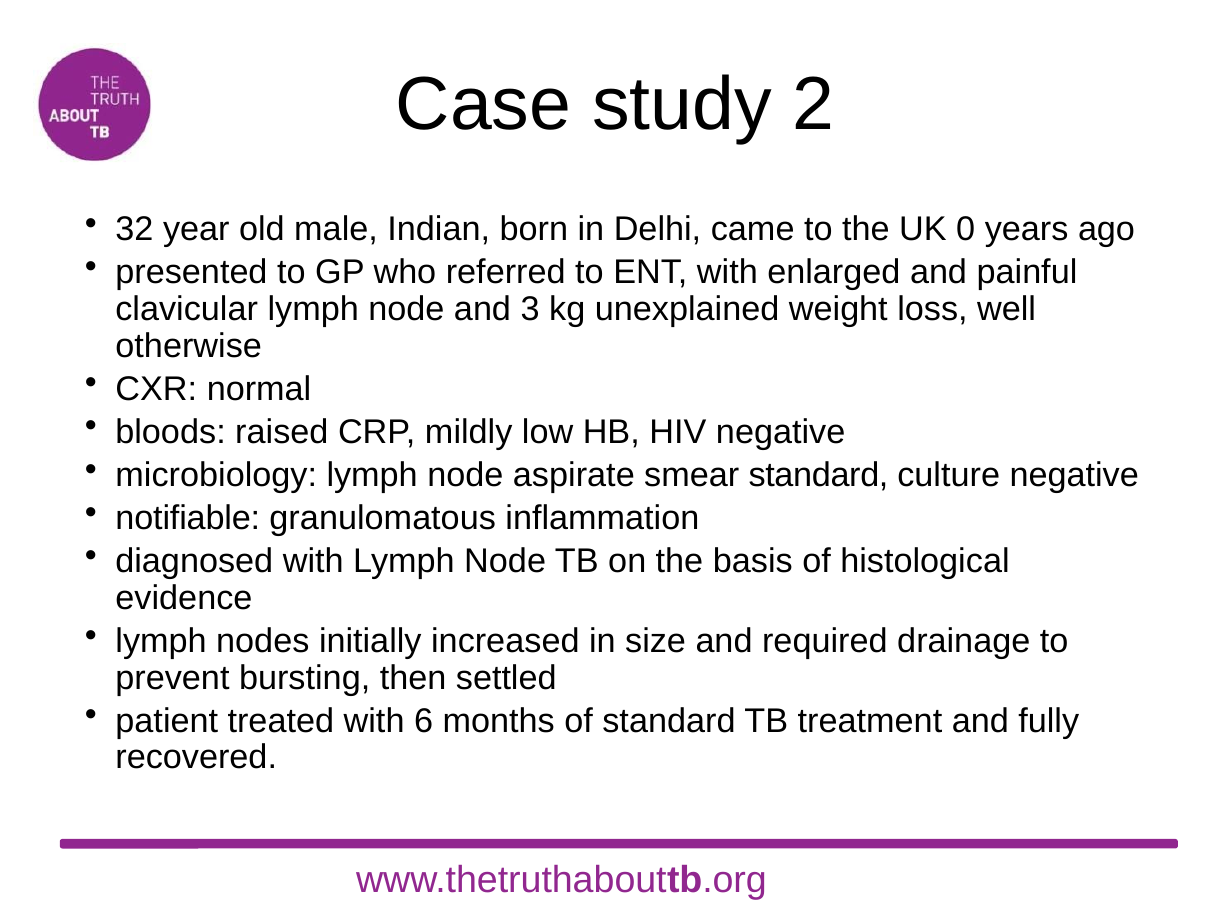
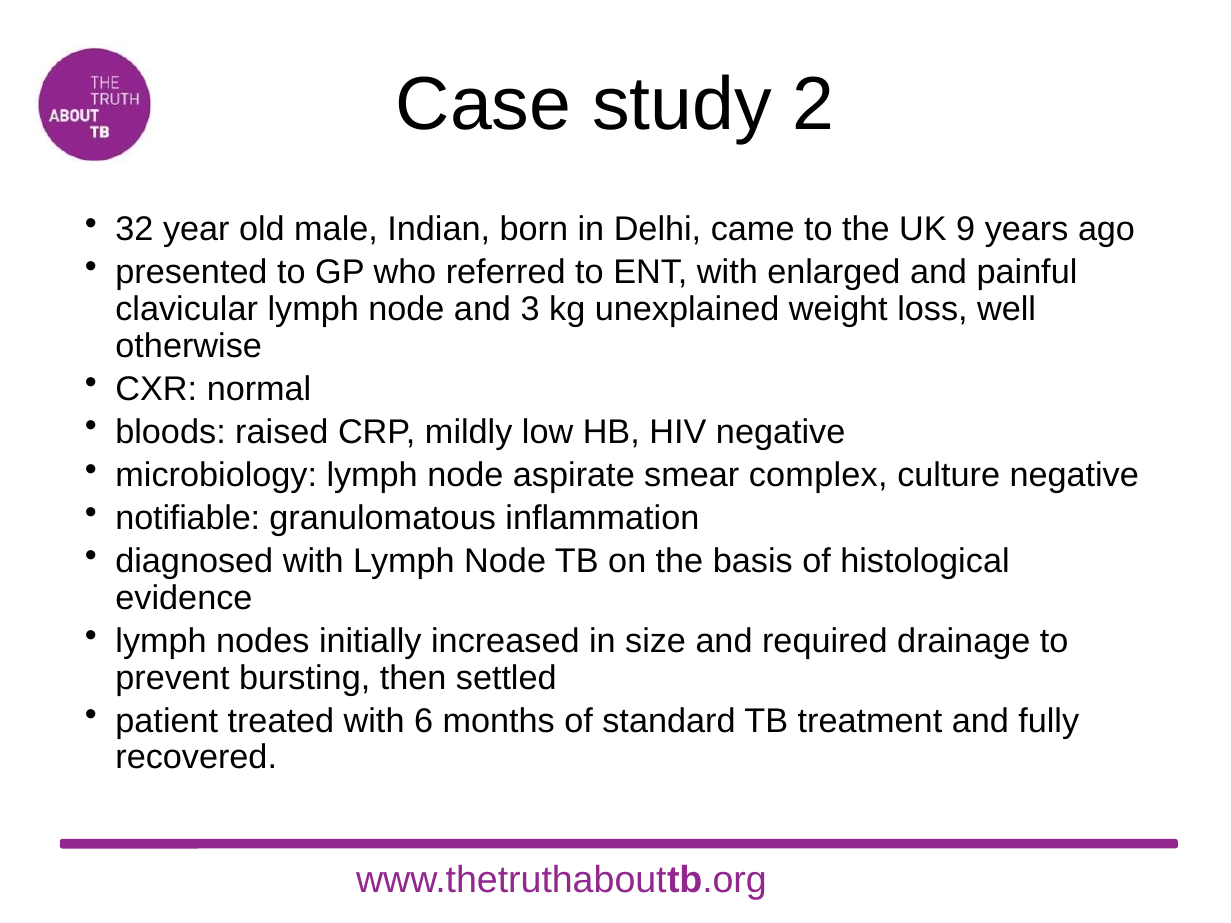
0: 0 -> 9
smear standard: standard -> complex
